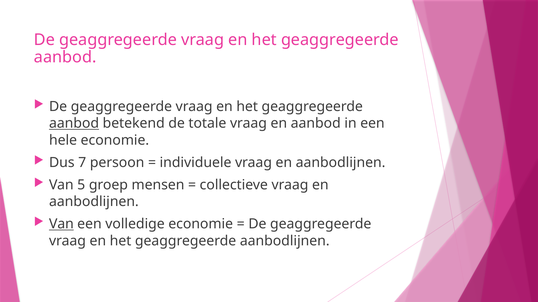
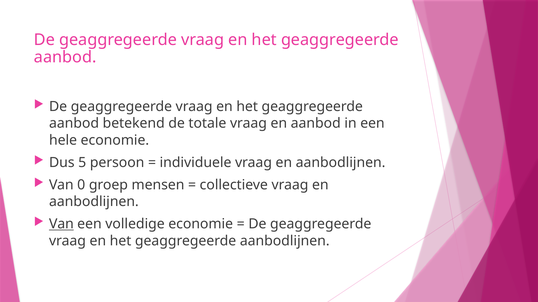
aanbod at (74, 124) underline: present -> none
7: 7 -> 5
5: 5 -> 0
